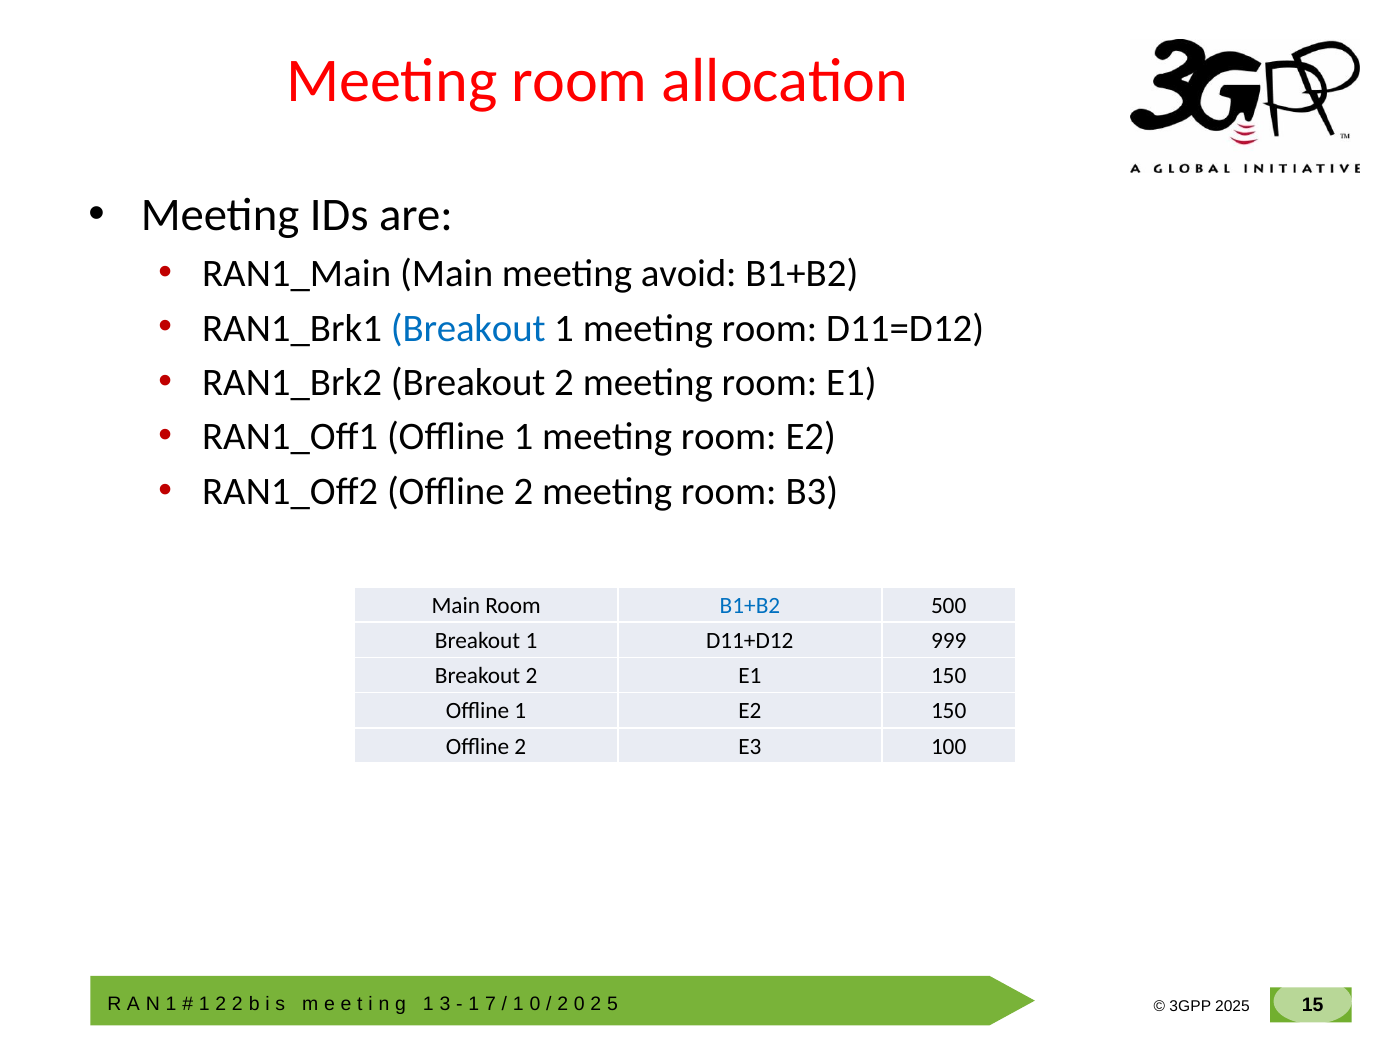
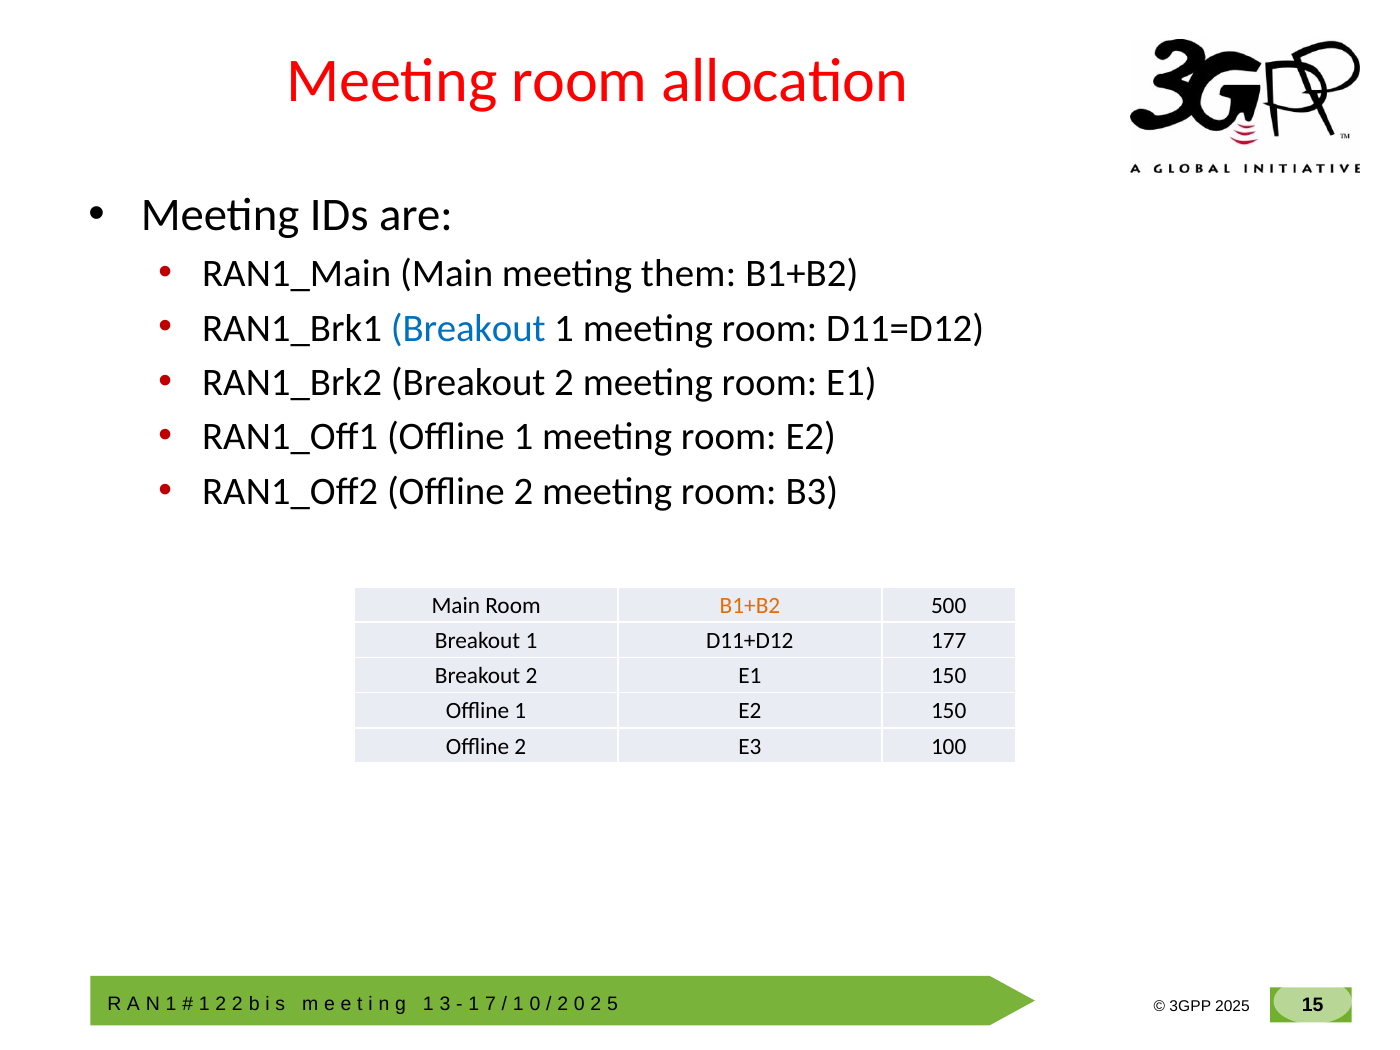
avoid: avoid -> them
B1+B2 at (750, 605) colour: blue -> orange
999: 999 -> 177
